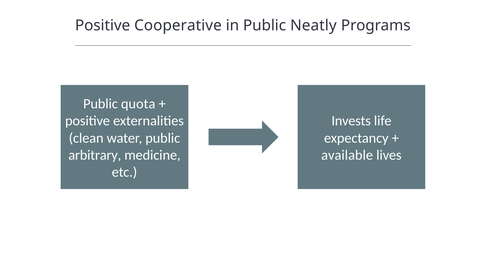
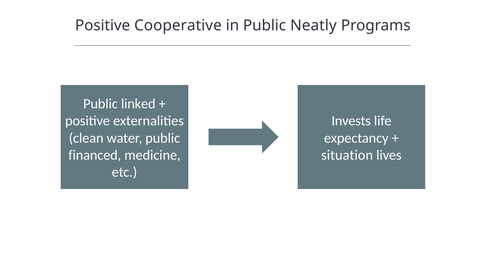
quota: quota -> linked
arbitrary: arbitrary -> financed
available: available -> situation
